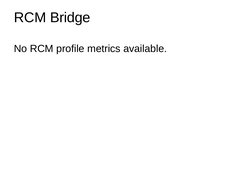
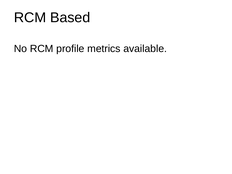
Bridge: Bridge -> Based
